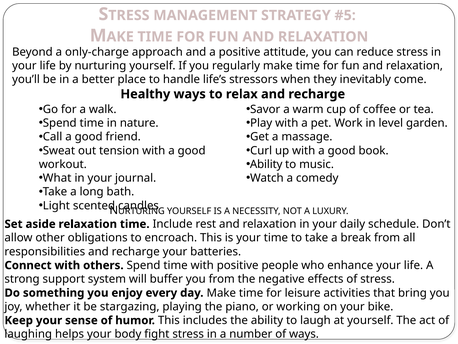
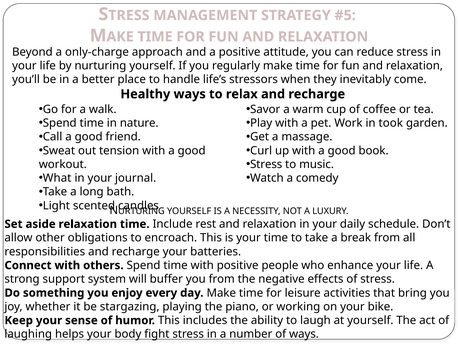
level: level -> took
Ability at (266, 164): Ability -> Stress
